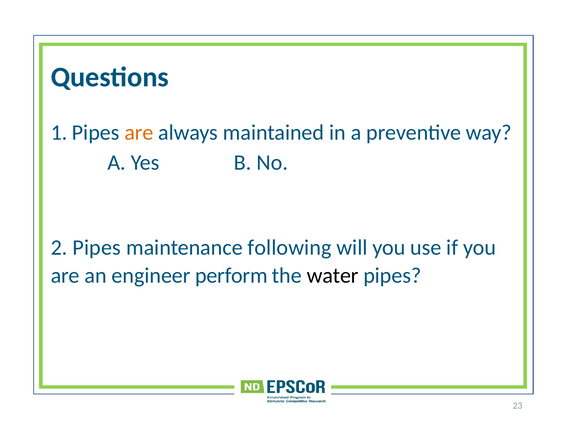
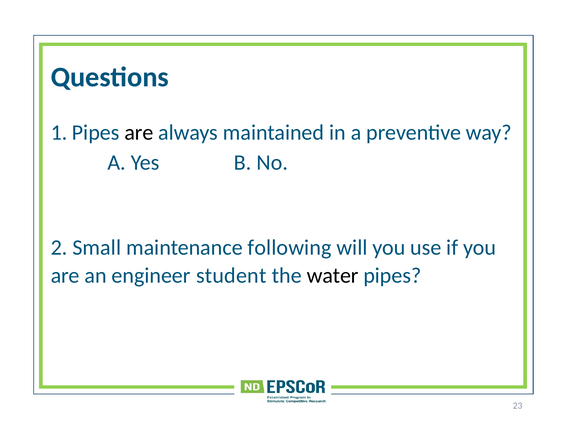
are at (139, 133) colour: orange -> black
2 Pipes: Pipes -> Small
perform: perform -> student
